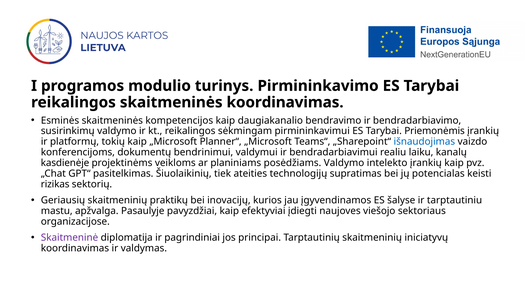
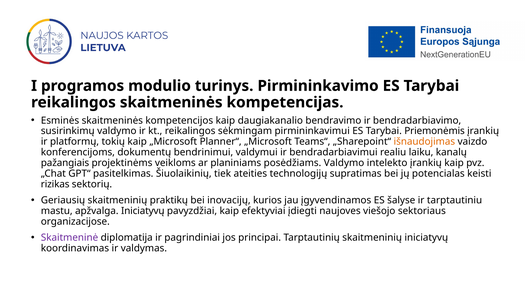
skaitmeninės koordinavimas: koordinavimas -> kompetencijas
išnaudojimas colour: blue -> orange
kasdienėje: kasdienėje -> pažangiais
apžvalga Pasaulyje: Pasaulyje -> Iniciatyvų
